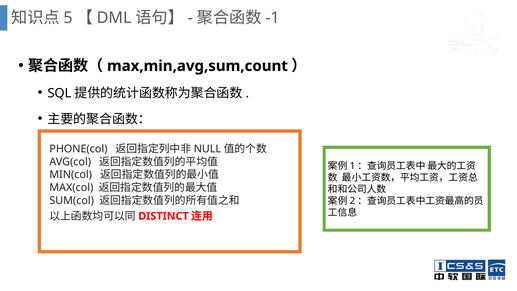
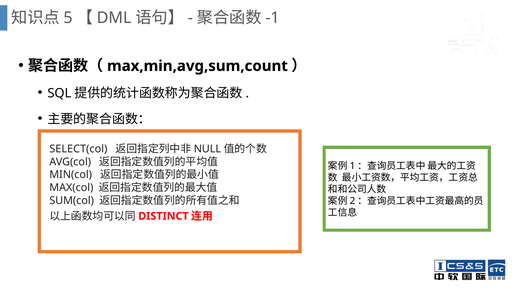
PHONE(col: PHONE(col -> SELECT(col
